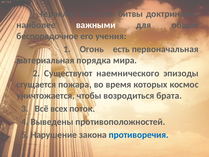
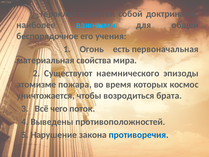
битвы: битвы -> собой
важными colour: white -> light blue
порядка: порядка -> свойства
сгущается: сгущается -> атомизме
всех: всех -> чего
